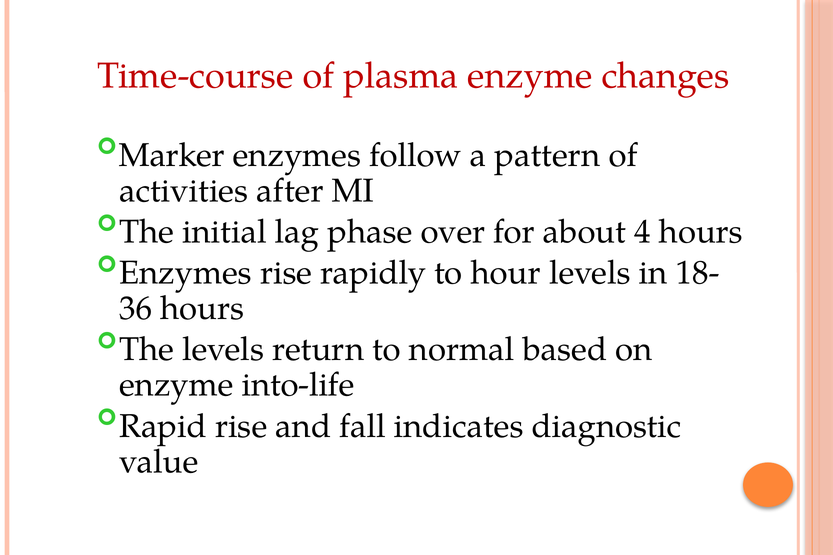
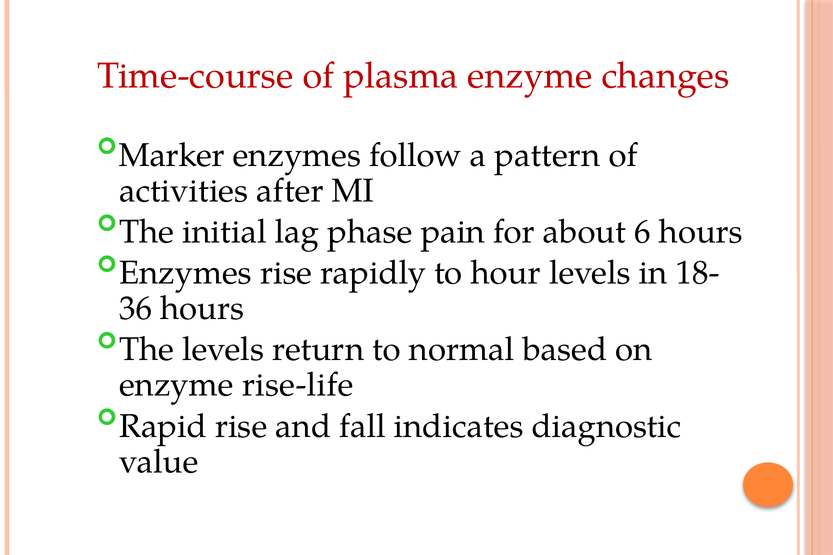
over: over -> pain
4: 4 -> 6
into-life: into-life -> rise-life
